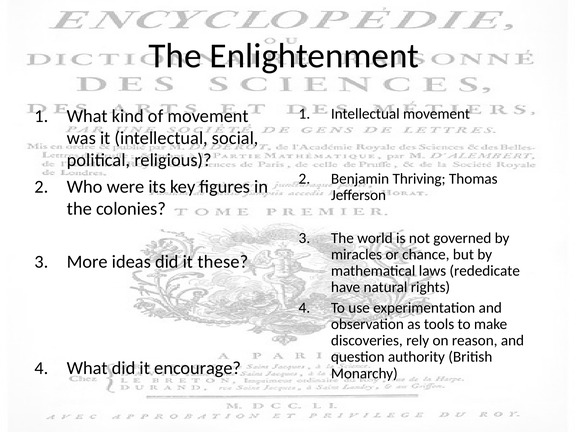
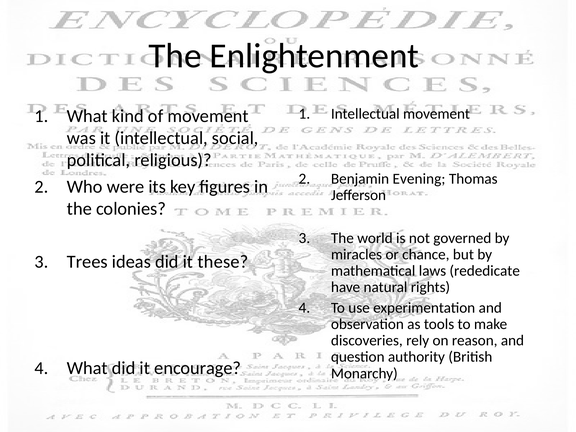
Thriving: Thriving -> Evening
More: More -> Trees
